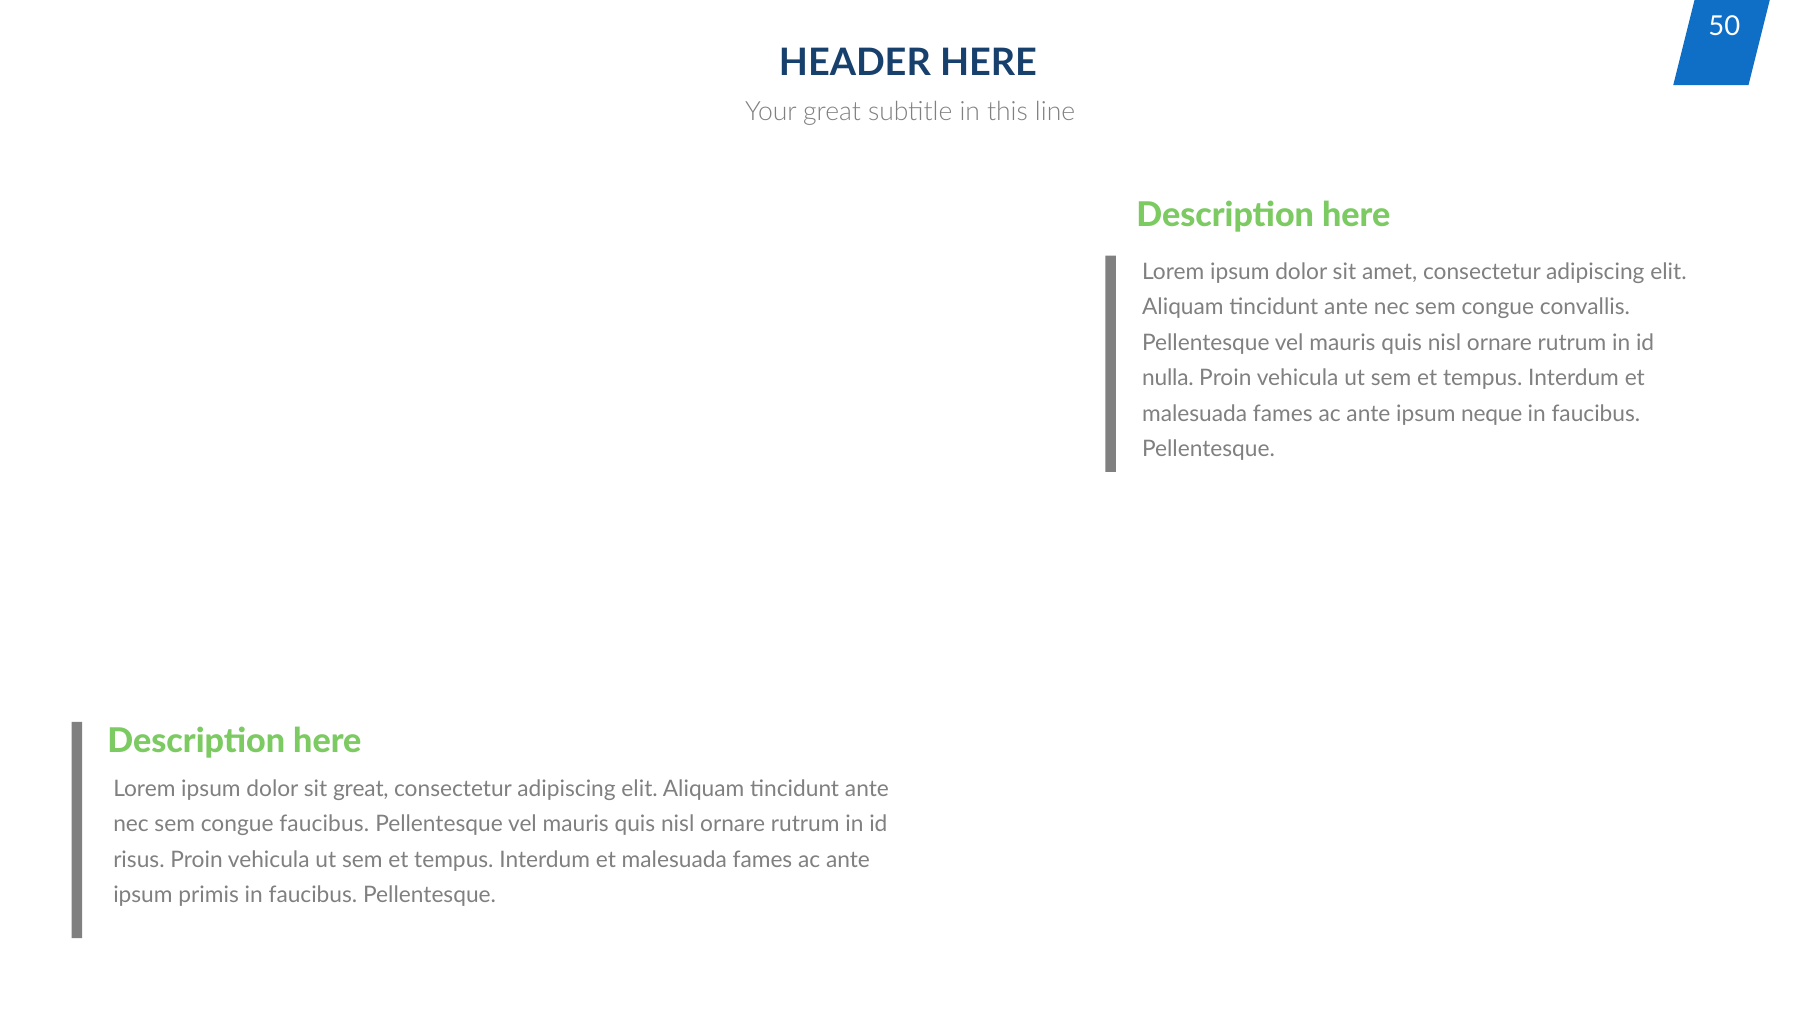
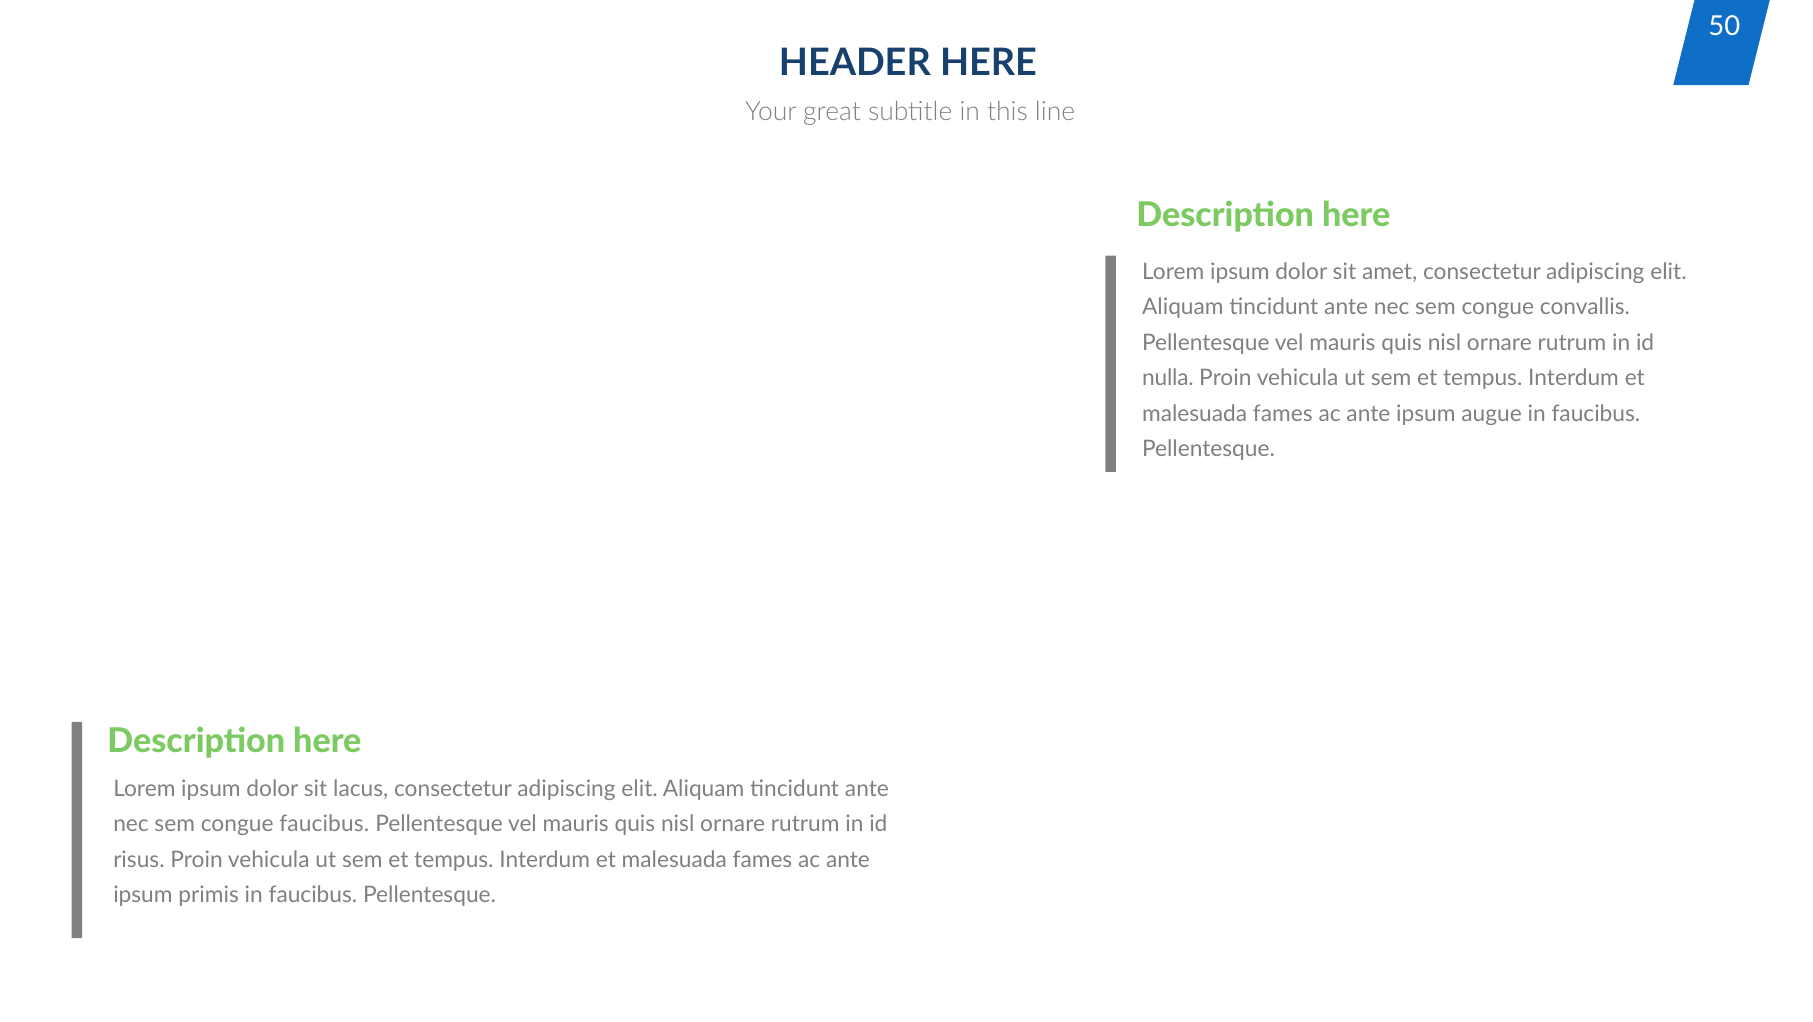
neque: neque -> augue
sit great: great -> lacus
